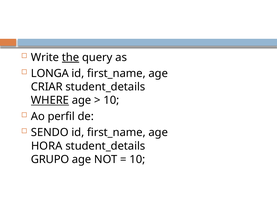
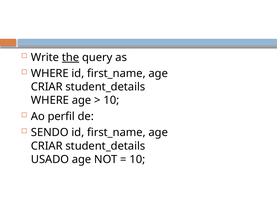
LONGA at (50, 73): LONGA -> WHERE
WHERE at (50, 100) underline: present -> none
HORA at (47, 146): HORA -> CRIAR
GRUPO: GRUPO -> USADO
